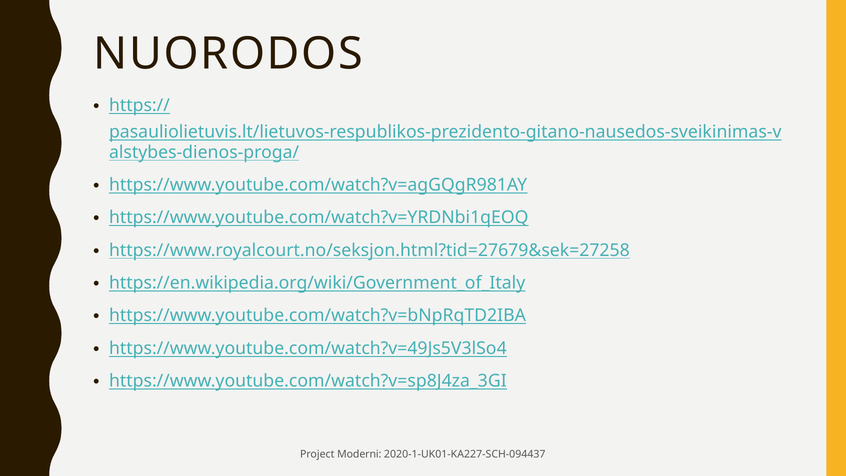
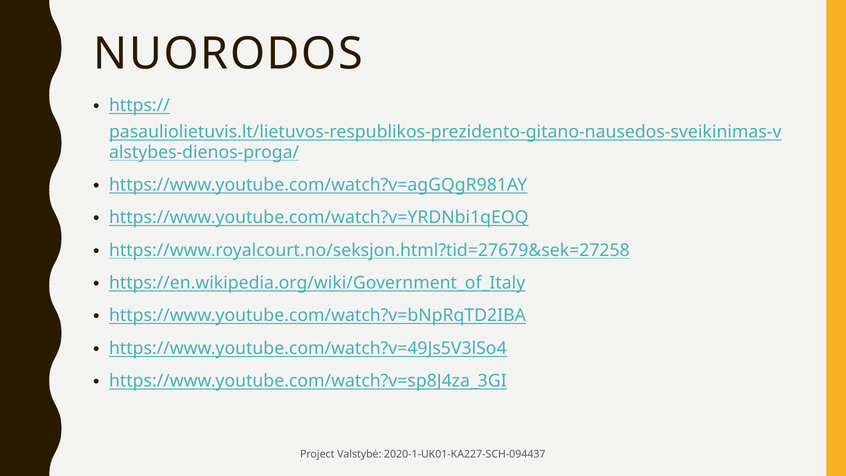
Moderni: Moderni -> Valstybė
